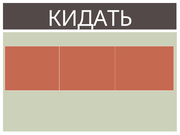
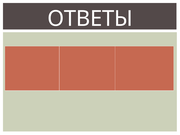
КИДАТЬ: КИДАТЬ -> ОТВЕТЫ
